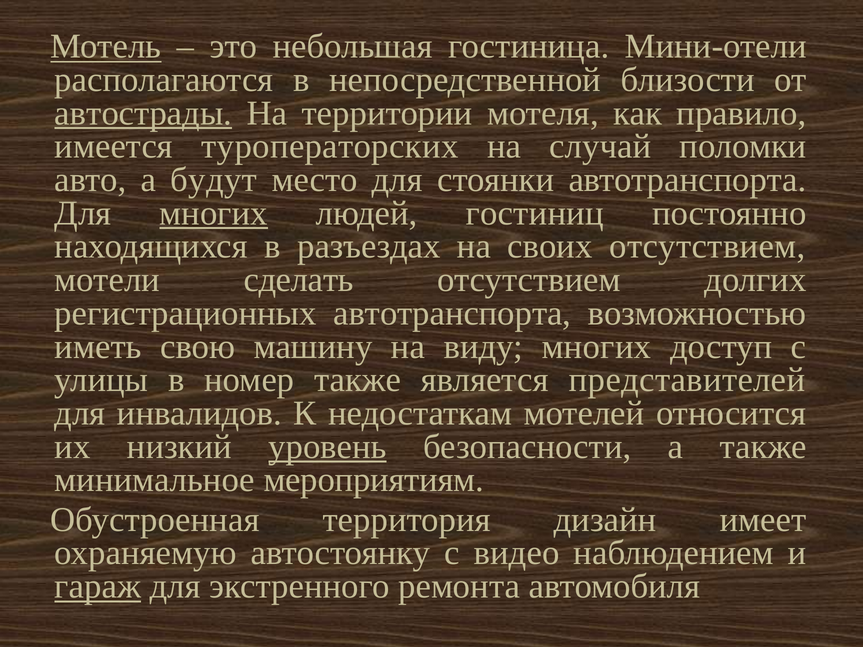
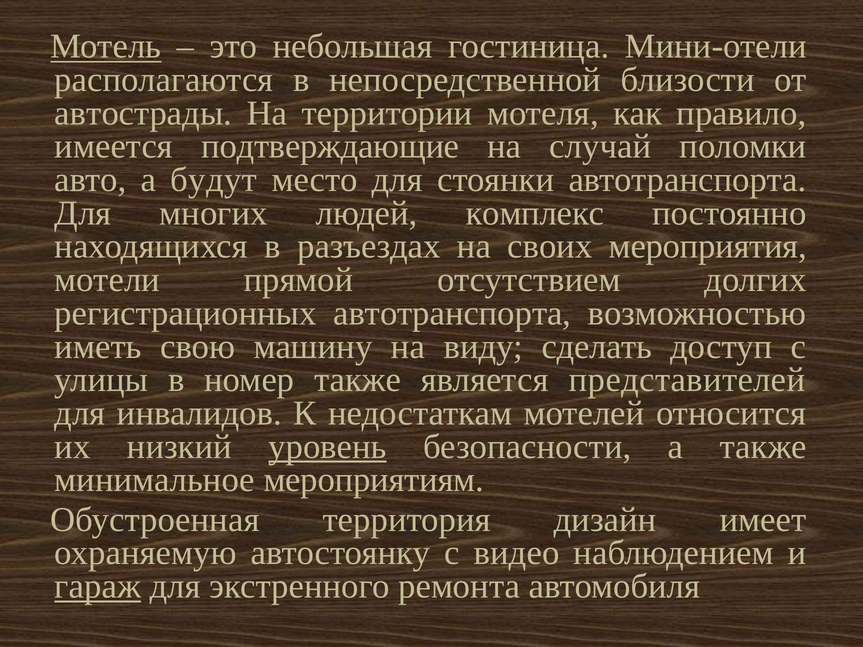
автострады underline: present -> none
туроператорских: туроператорских -> подтверждающие
многих at (214, 213) underline: present -> none
гостиниц: гостиниц -> комплекс
своих отсутствием: отсутствием -> мероприятия
сделать: сделать -> прямой
виду многих: многих -> сделать
